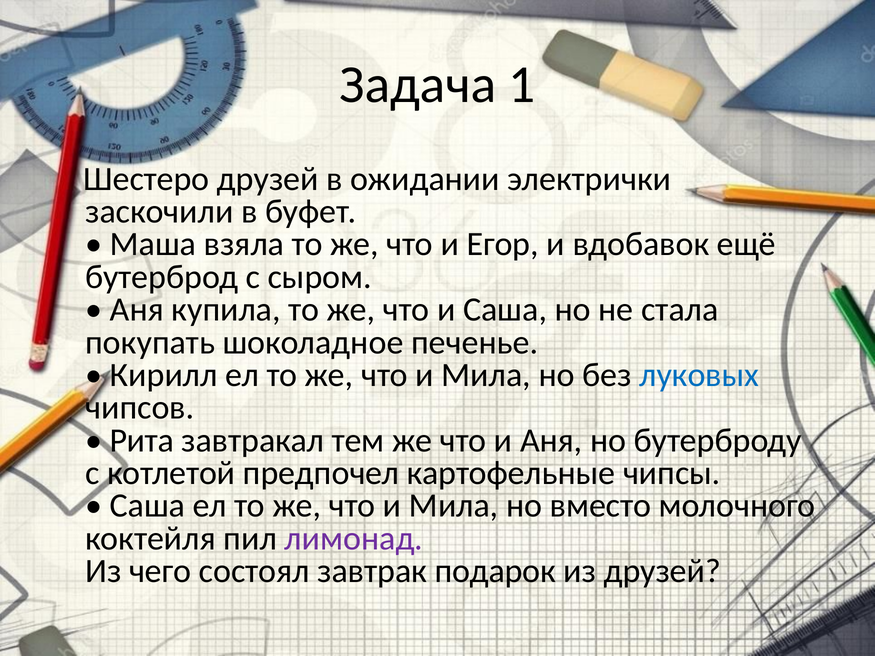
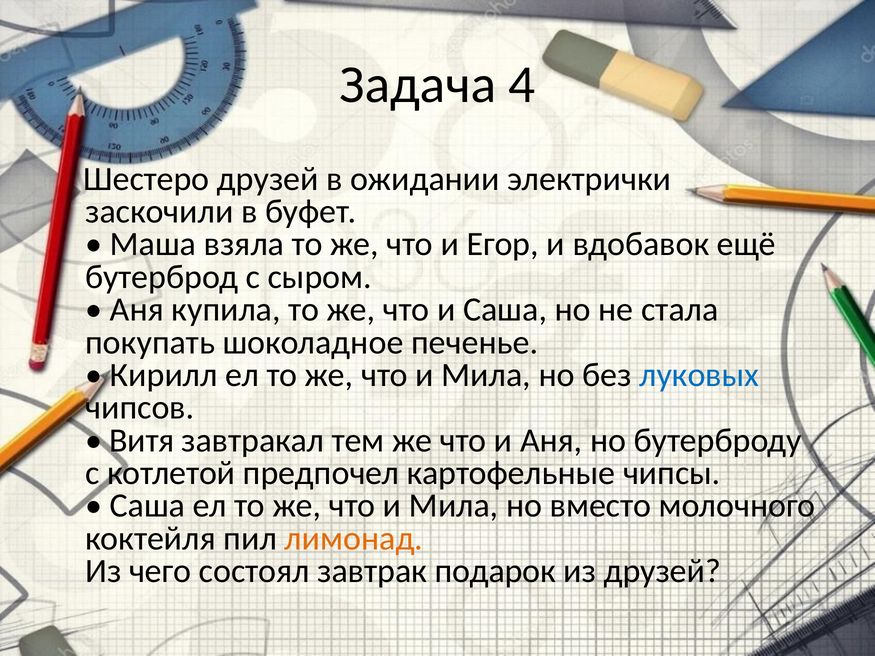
1: 1 -> 4
Рита: Рита -> Витя
лимонад colour: purple -> orange
